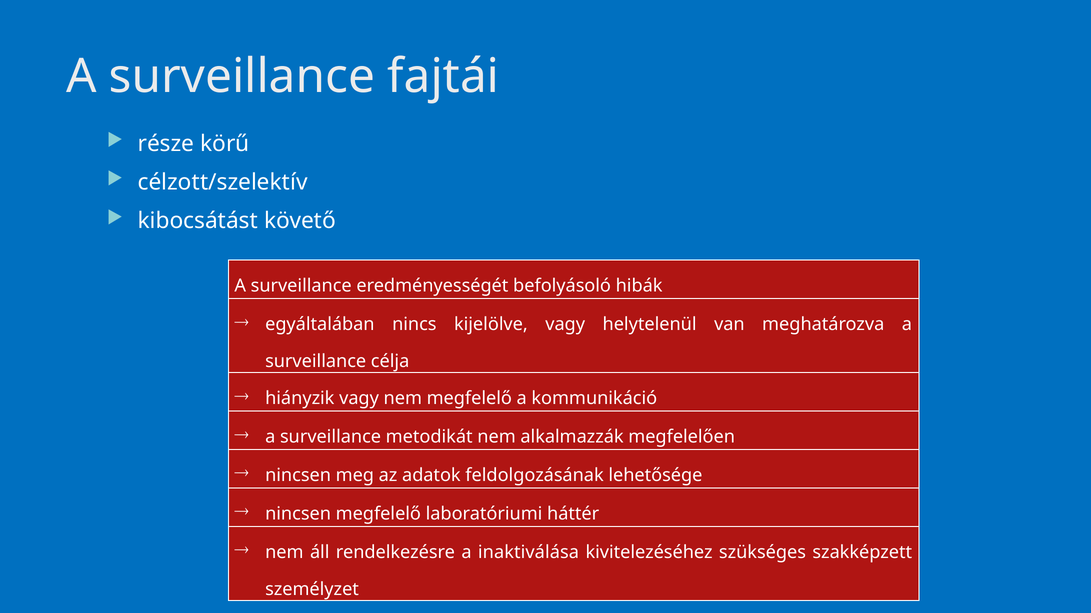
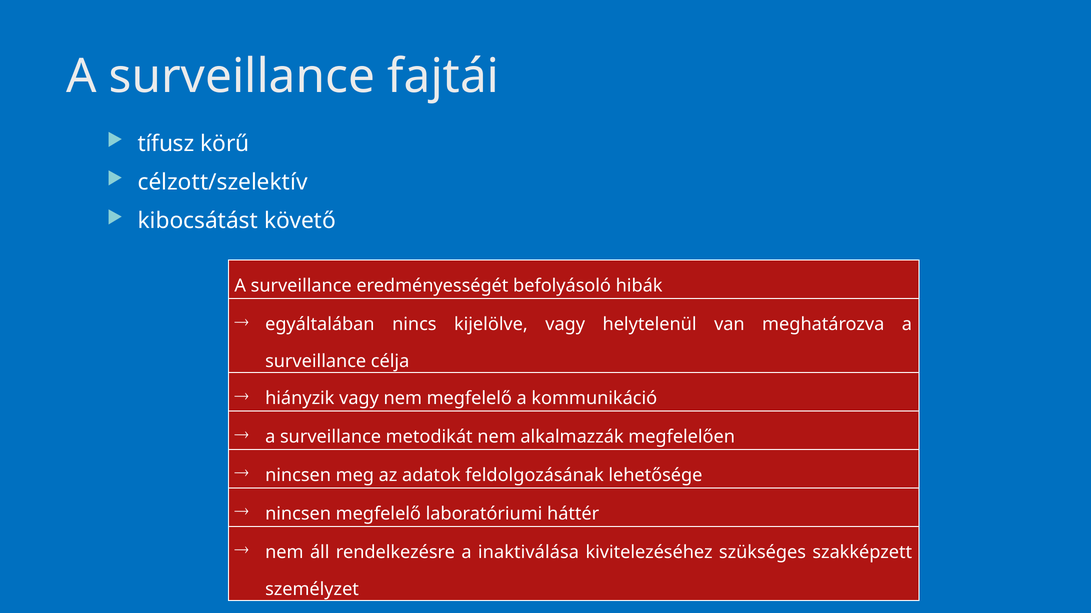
része: része -> tífusz
